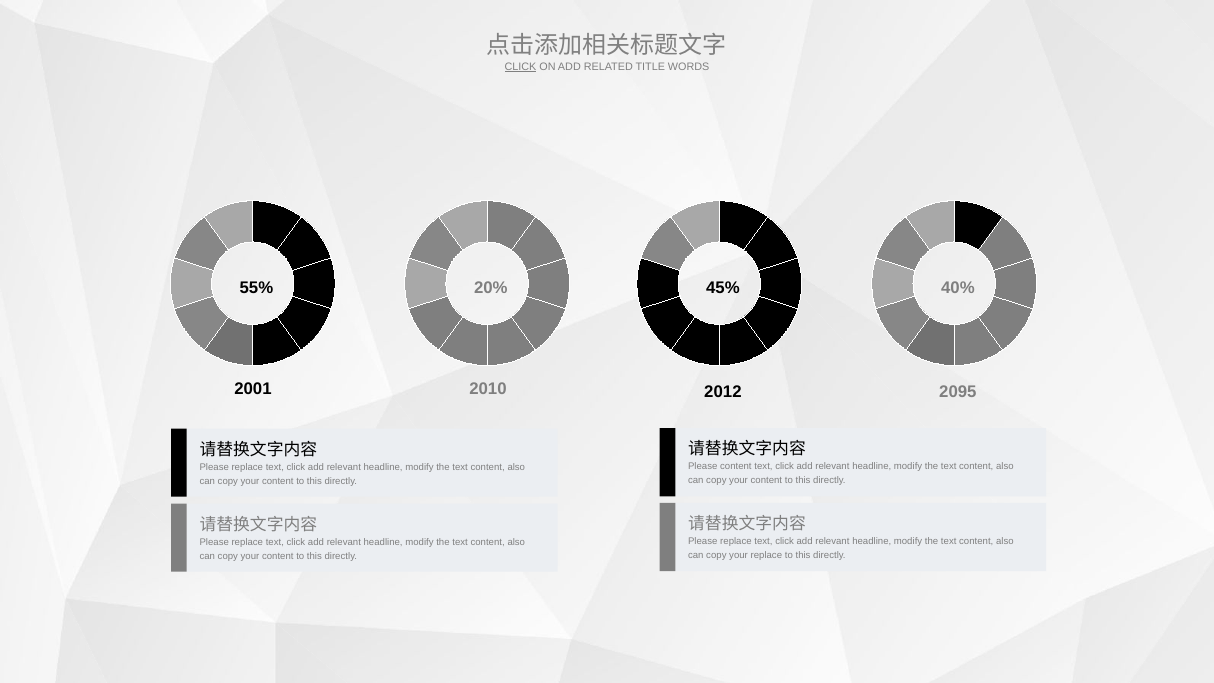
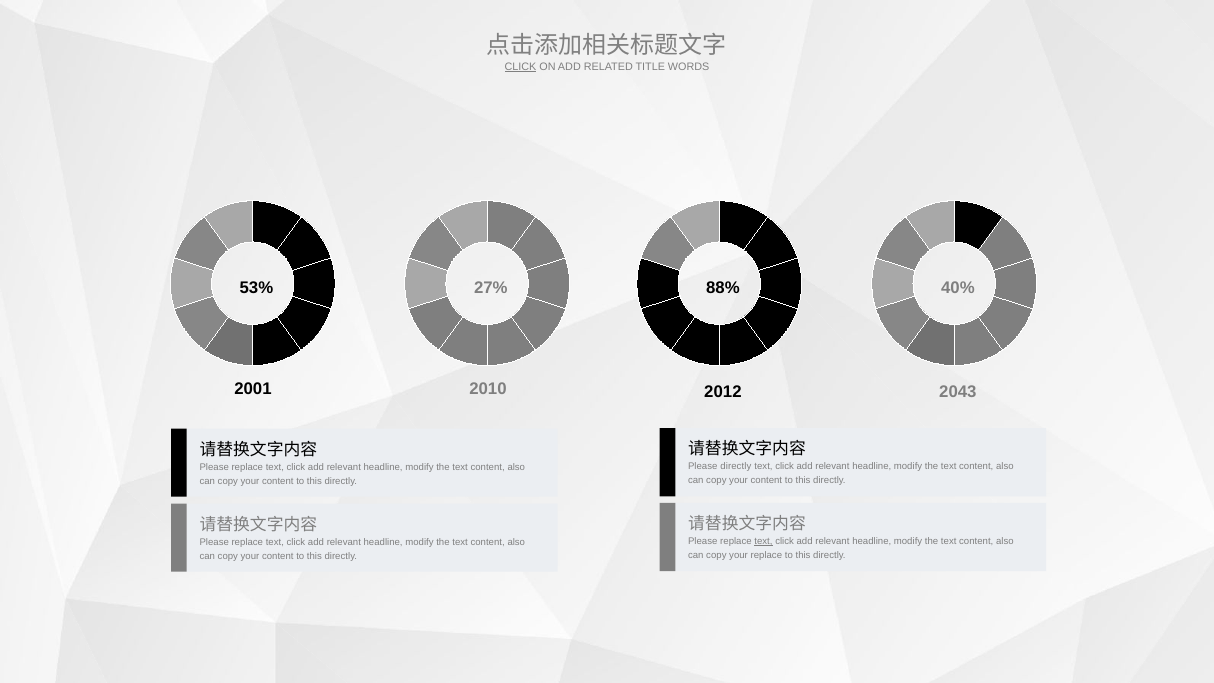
55%: 55% -> 53%
20%: 20% -> 27%
45%: 45% -> 88%
2095: 2095 -> 2043
Please content: content -> directly
text at (763, 541) underline: none -> present
